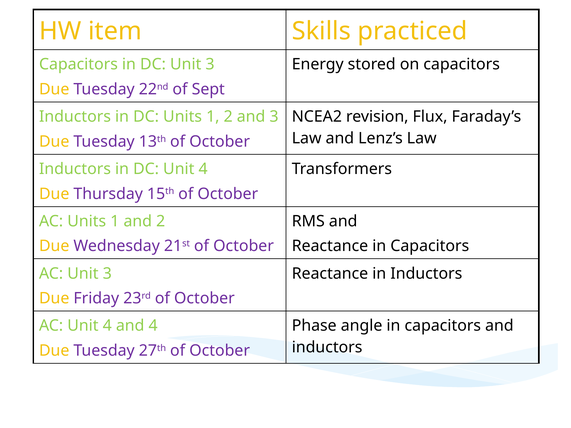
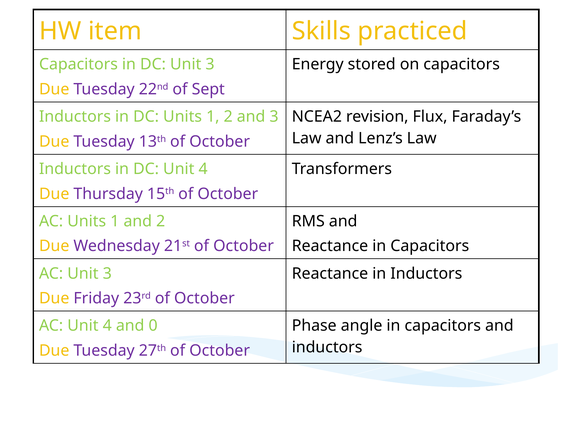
and 4: 4 -> 0
